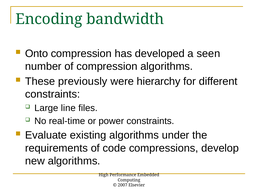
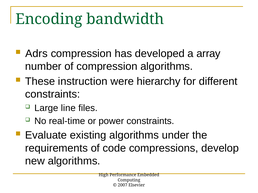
Onto: Onto -> Adrs
seen: seen -> array
previously: previously -> instruction
